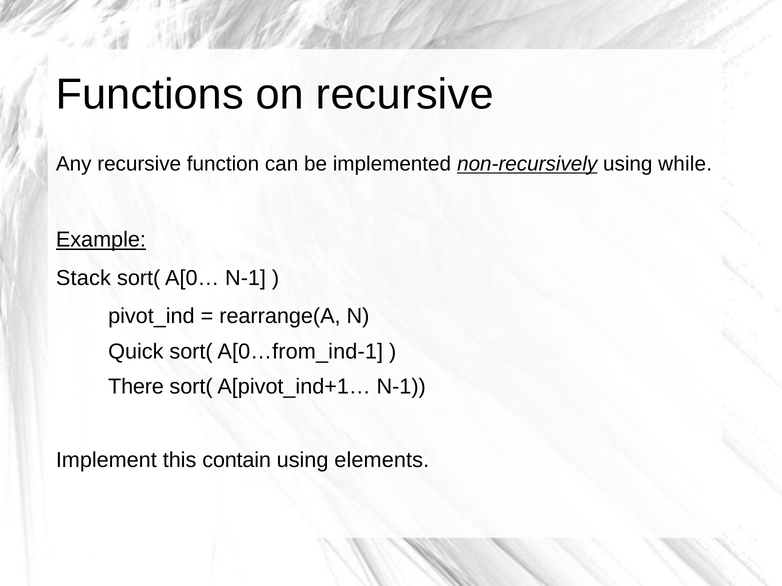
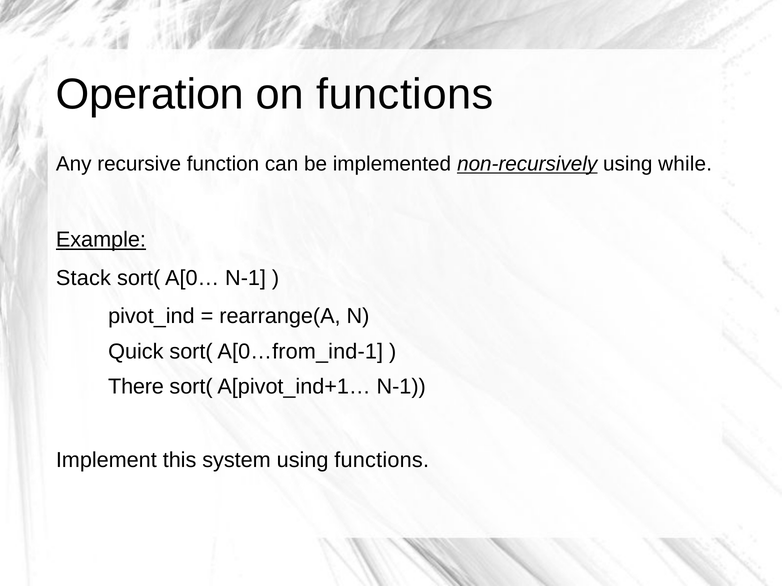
Functions: Functions -> Operation
on recursive: recursive -> functions
contain: contain -> system
using elements: elements -> functions
